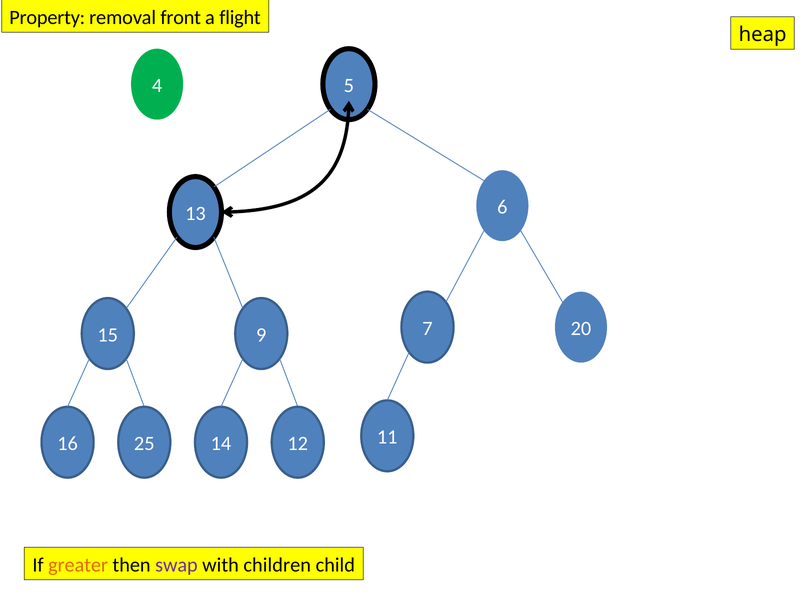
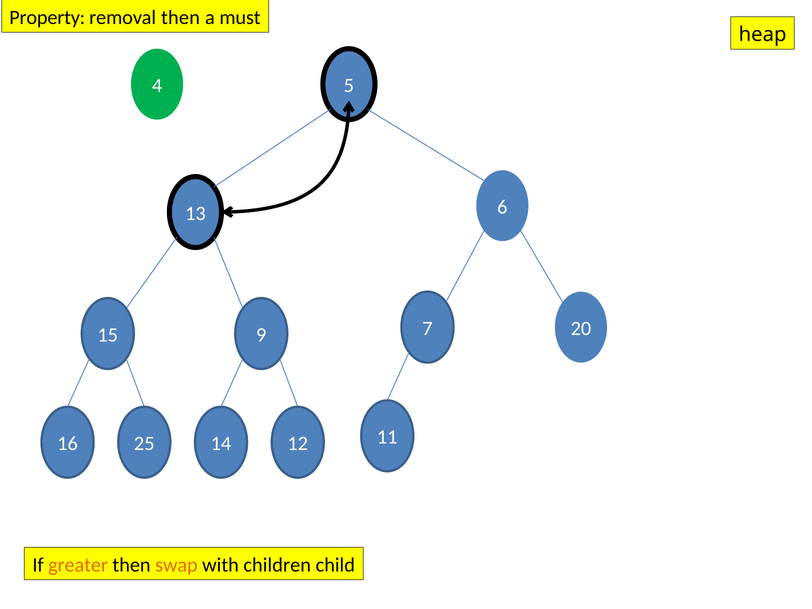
removal front: front -> then
flight: flight -> must
swap colour: purple -> orange
